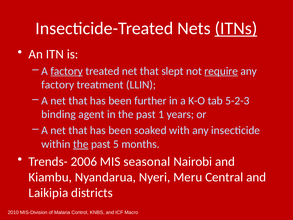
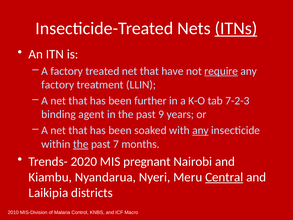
factory at (67, 71) underline: present -> none
slept: slept -> have
5-2-3: 5-2-3 -> 7-2-3
1: 1 -> 9
any at (200, 130) underline: none -> present
5: 5 -> 7
2006: 2006 -> 2020
seasonal: seasonal -> pregnant
Central underline: none -> present
